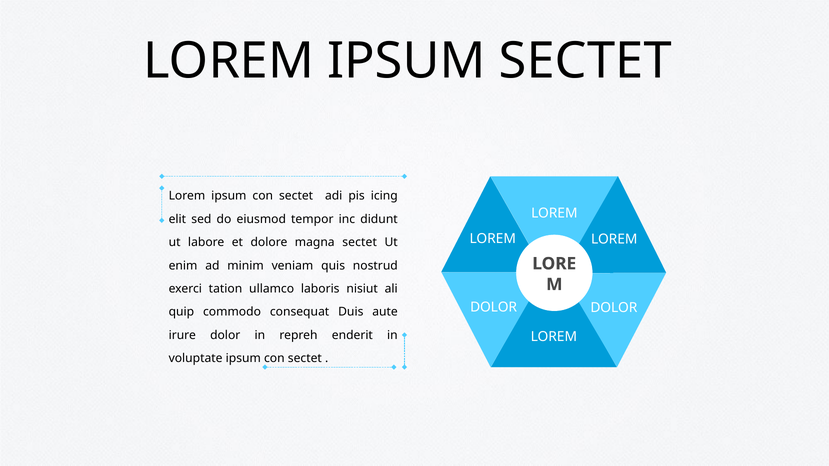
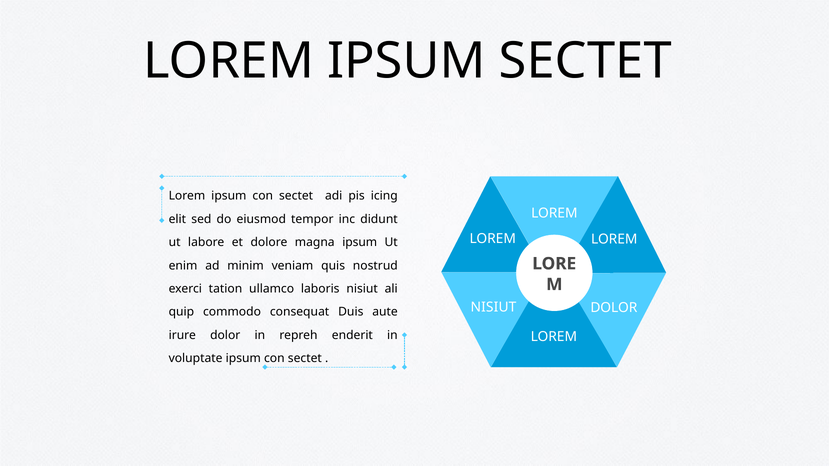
magna sectet: sectet -> ipsum
DOLOR at (494, 307): DOLOR -> NISIUT
